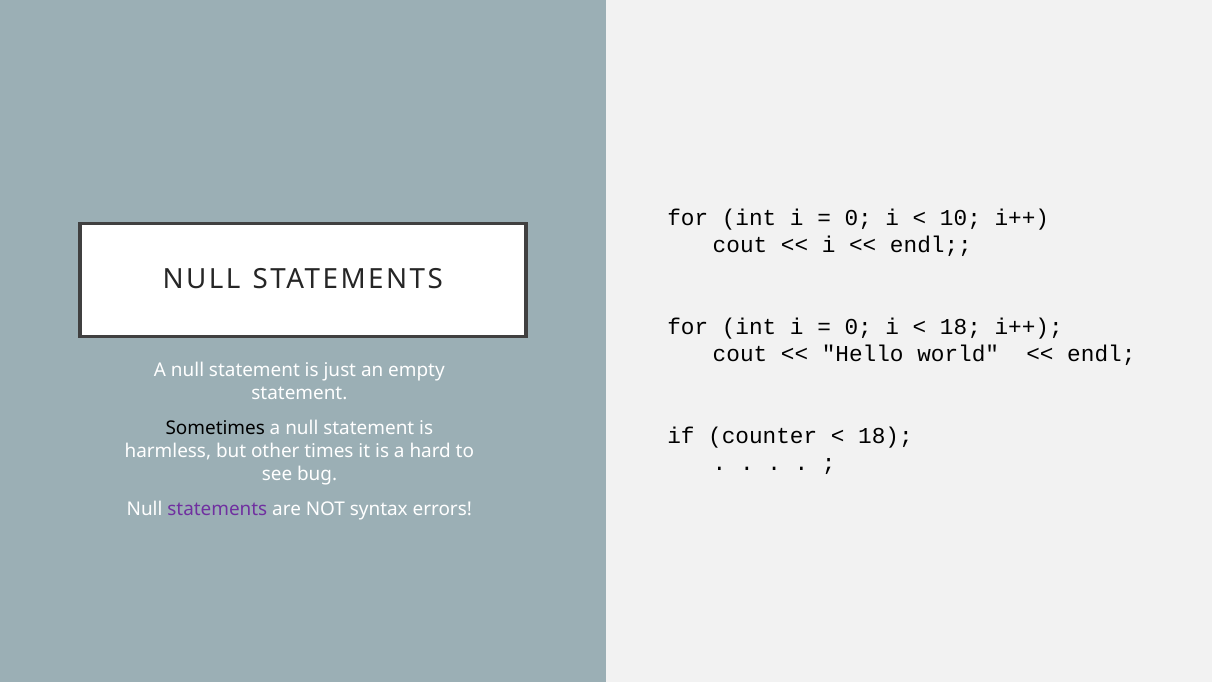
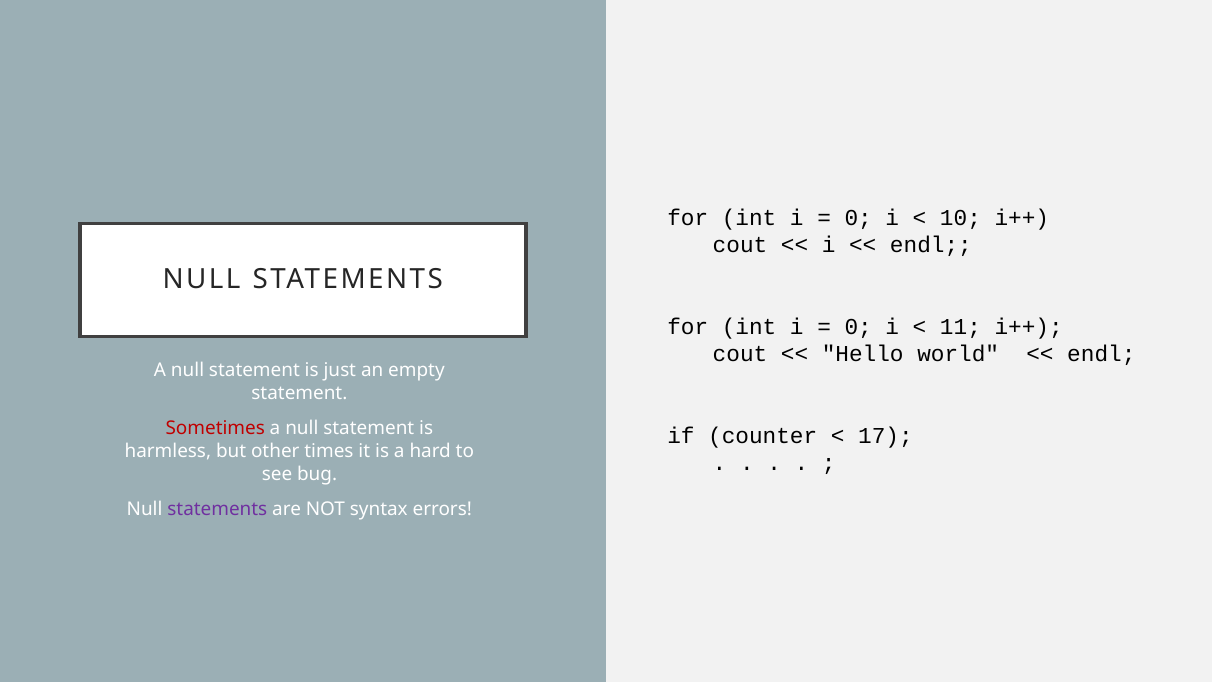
18 at (960, 327): 18 -> 11
Sometimes colour: black -> red
18 at (885, 436): 18 -> 17
